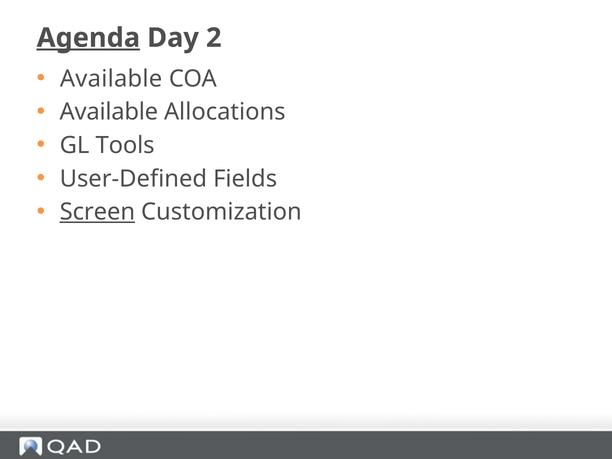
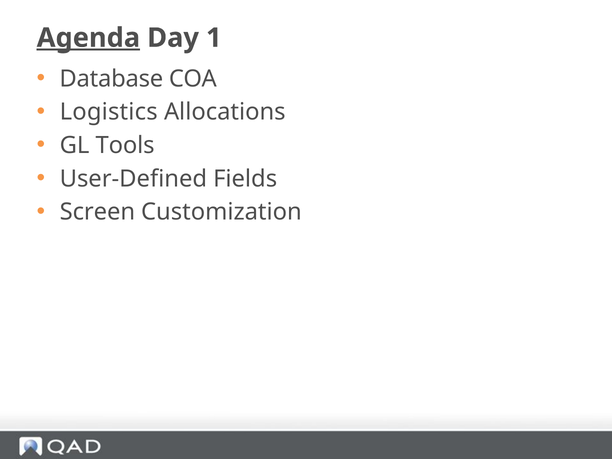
2: 2 -> 1
Available at (111, 79): Available -> Database
Available at (109, 112): Available -> Logistics
Screen underline: present -> none
